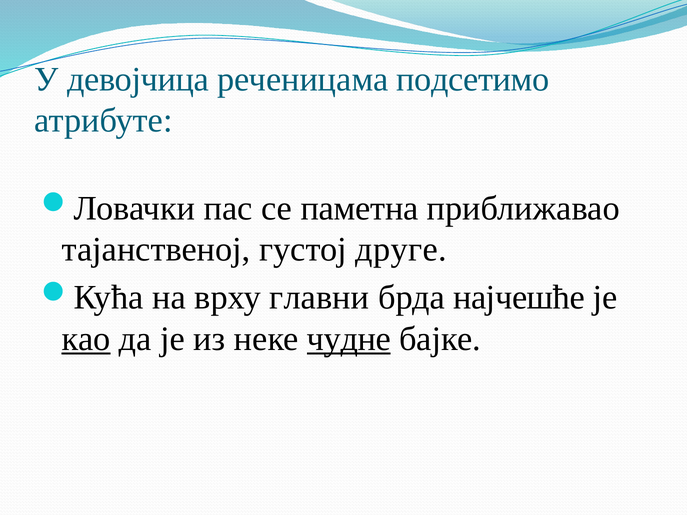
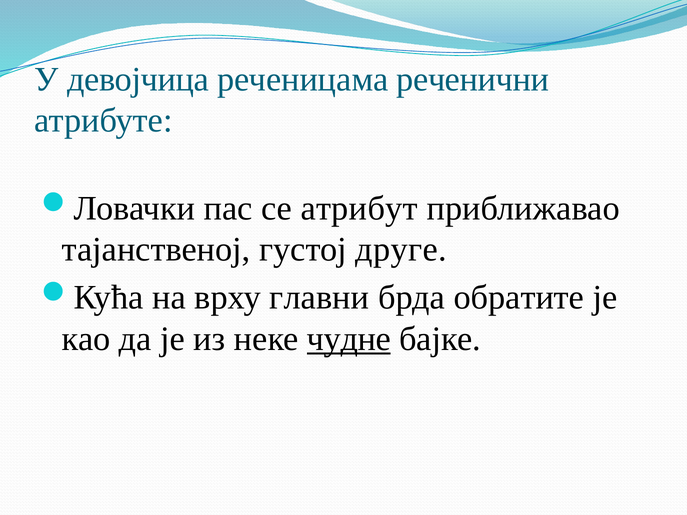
подсетимо: подсетимо -> реченични
паметна: паметна -> атрибут
најчешће: најчешће -> обратите
као underline: present -> none
